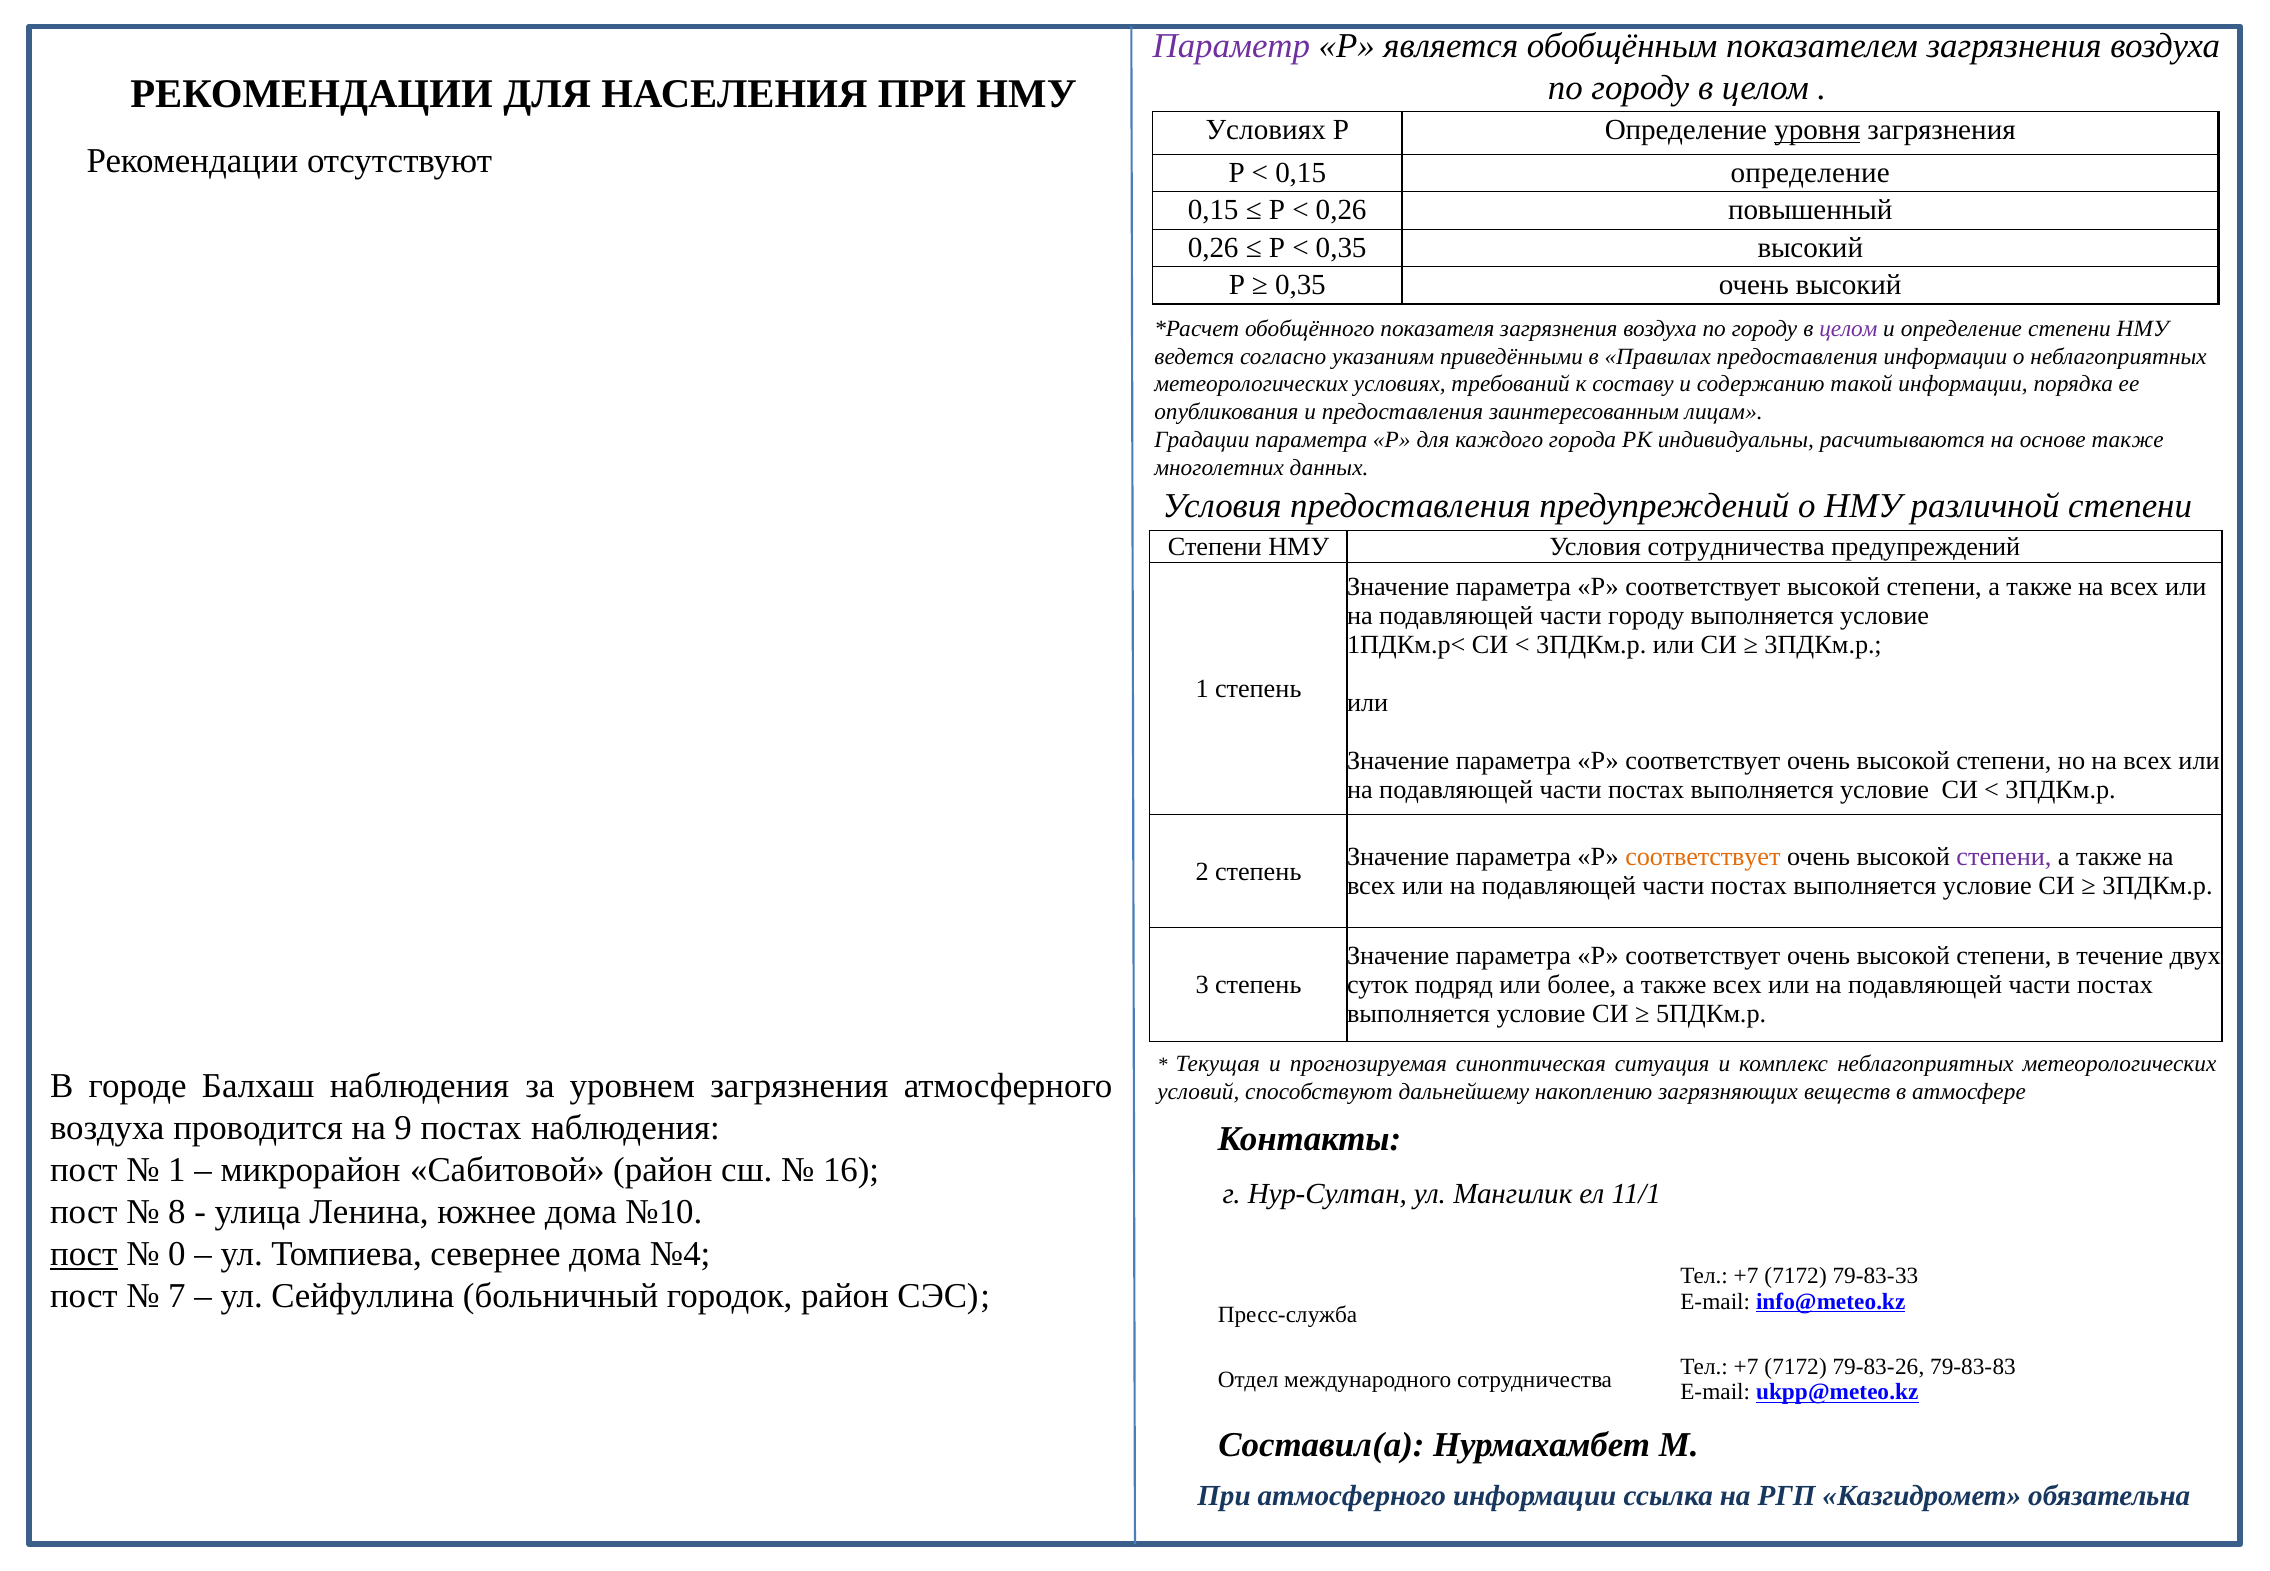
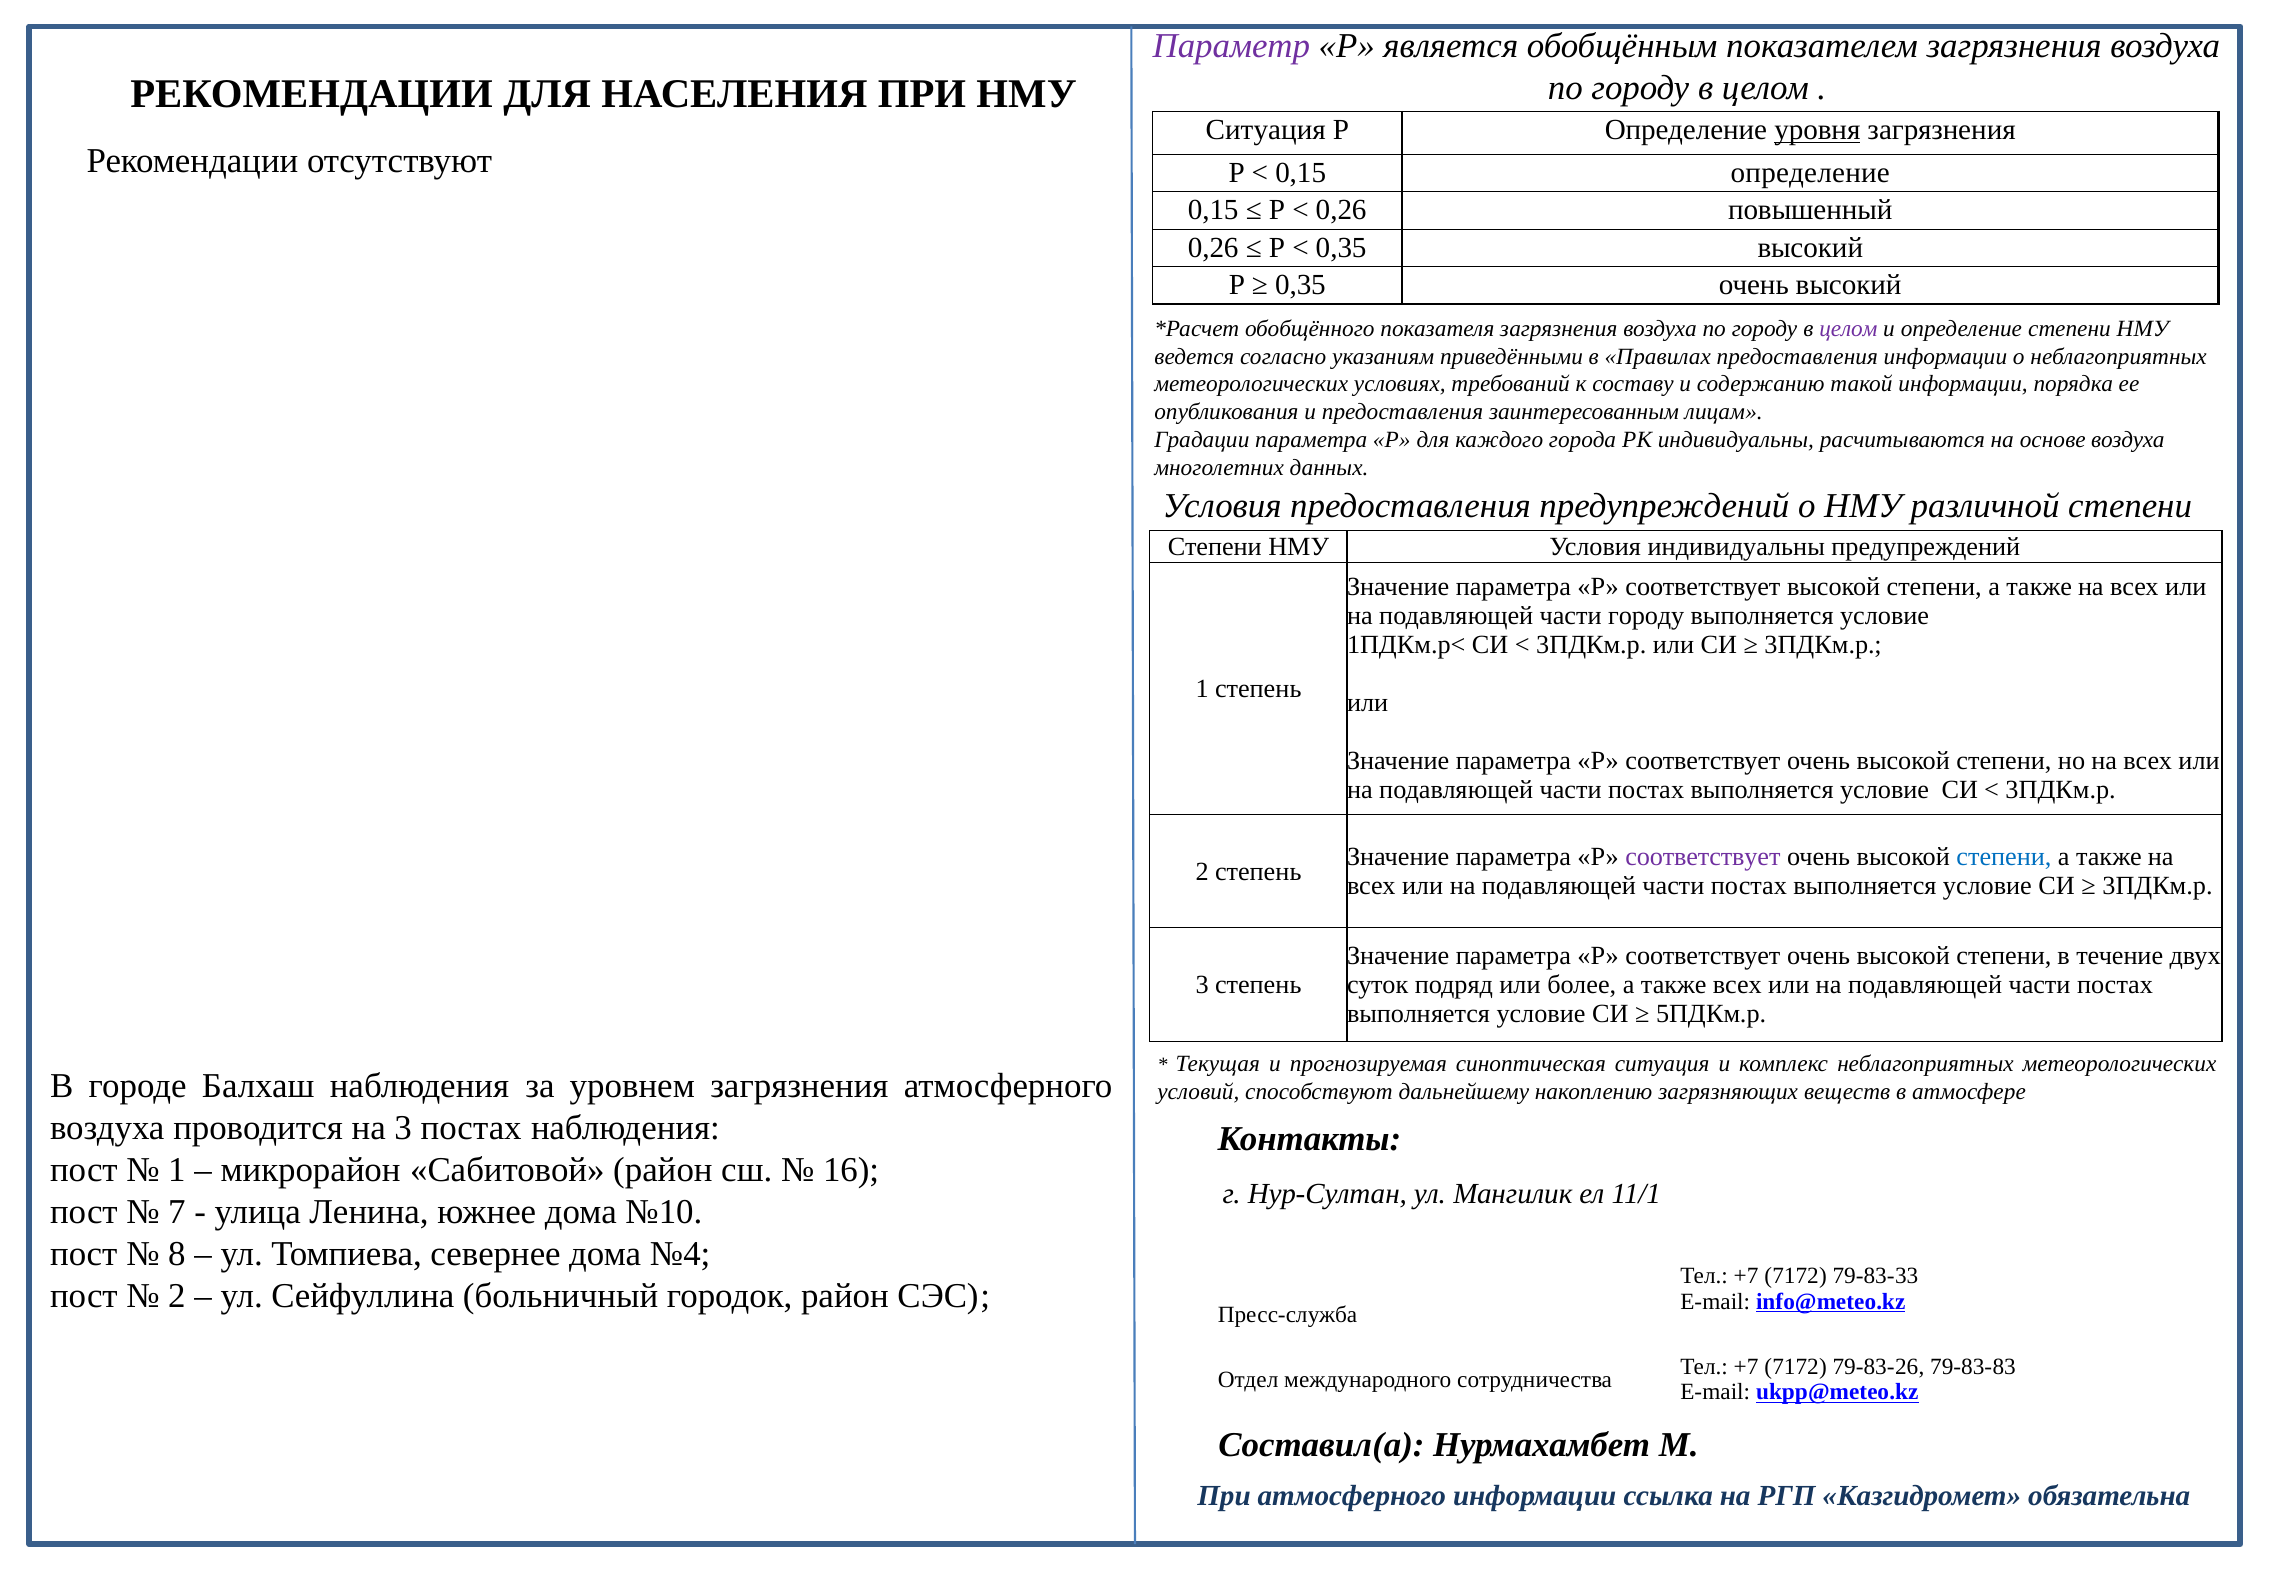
Условиях at (1266, 130): Условиях -> Ситуация
основе также: также -> воздуха
Условия сотрудничества: сотрудничества -> индивидуальны
соответствует at (1703, 857) colour: orange -> purple
степени at (2004, 857) colour: purple -> blue
на 9: 9 -> 3
8: 8 -> 7
пост at (84, 1254) underline: present -> none
0: 0 -> 8
7 at (177, 1296): 7 -> 2
